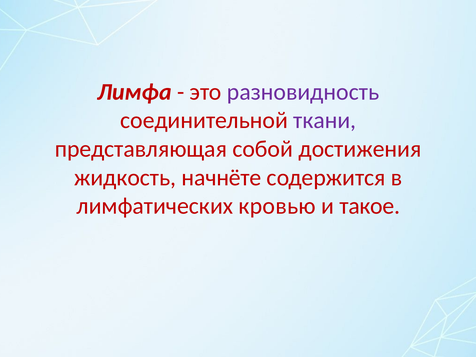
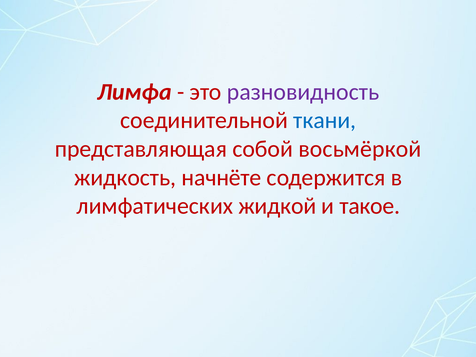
ткани colour: purple -> blue
достижения: достижения -> восьмёркой
кровью: кровью -> жидкой
